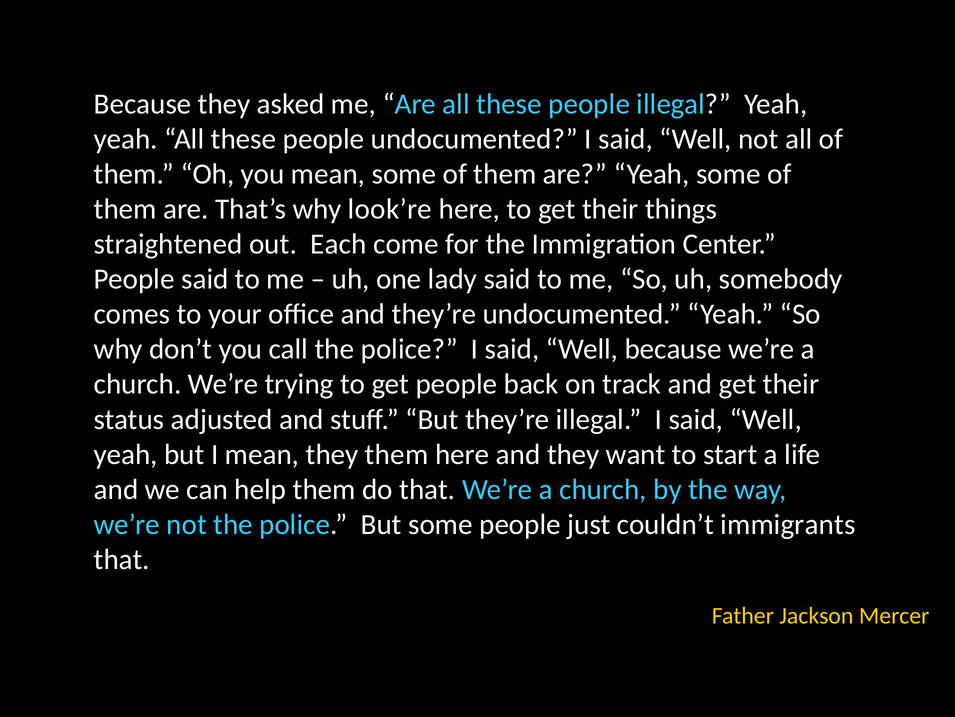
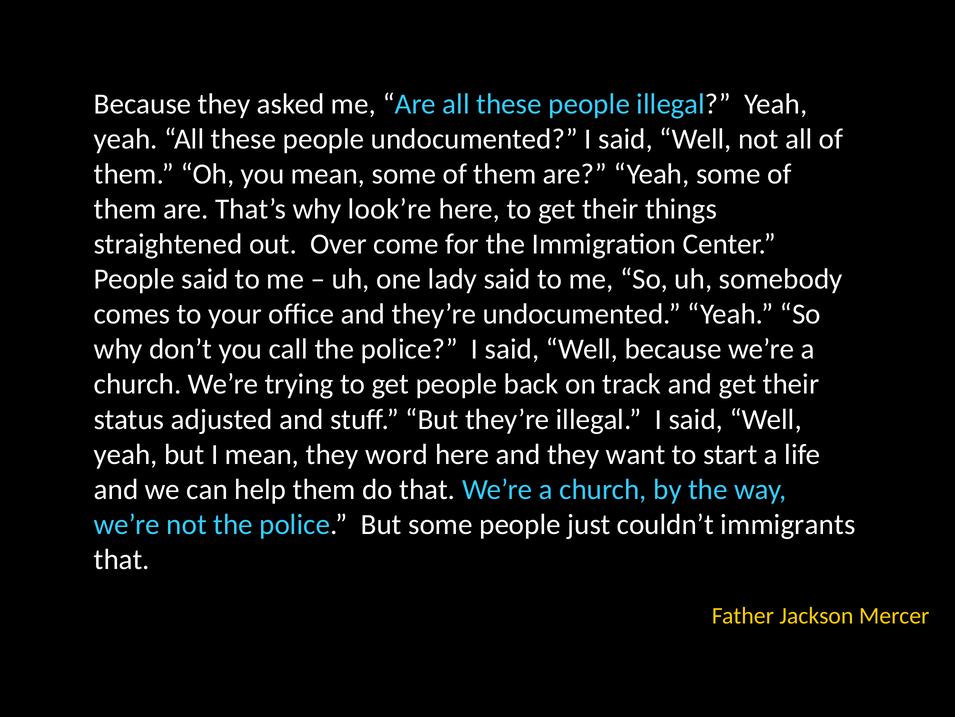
Each: Each -> Over
they them: them -> word
